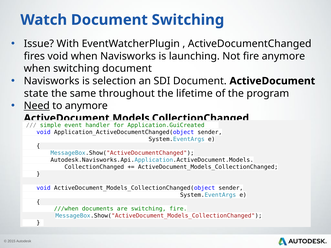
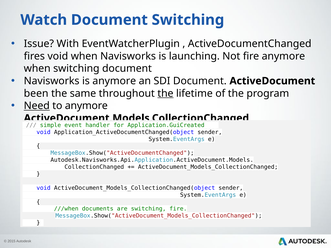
is selection: selection -> anymore
state: state -> been
the at (165, 93) underline: none -> present
